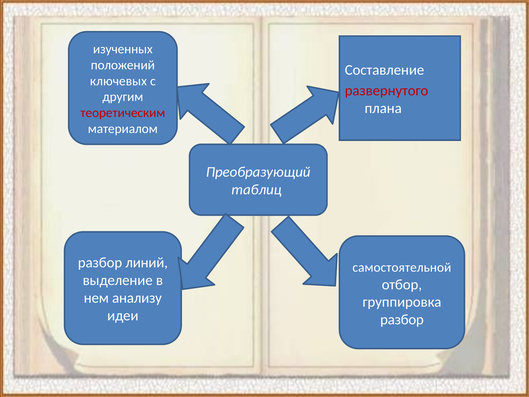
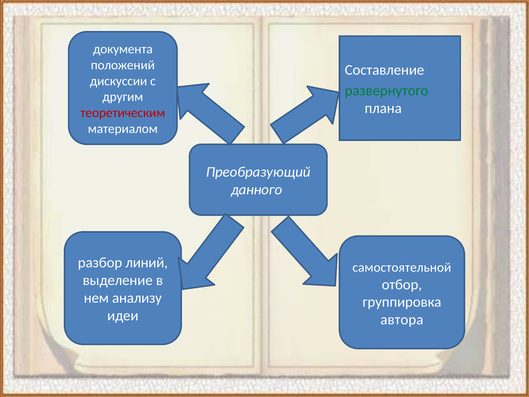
изученных: изученных -> документа
ключевых: ключевых -> дискуссии
развернутого colour: red -> green
таблиц: таблиц -> данного
разбор at (402, 320): разбор -> автора
